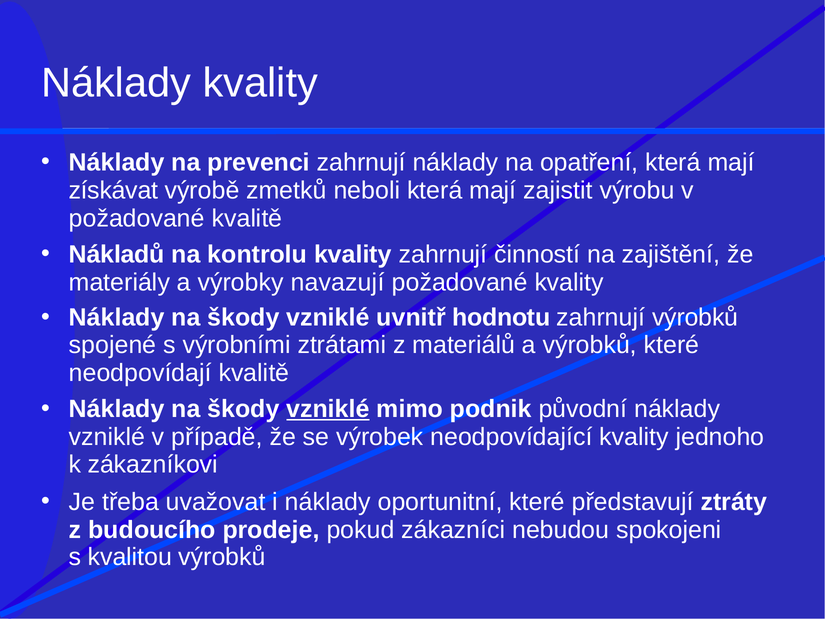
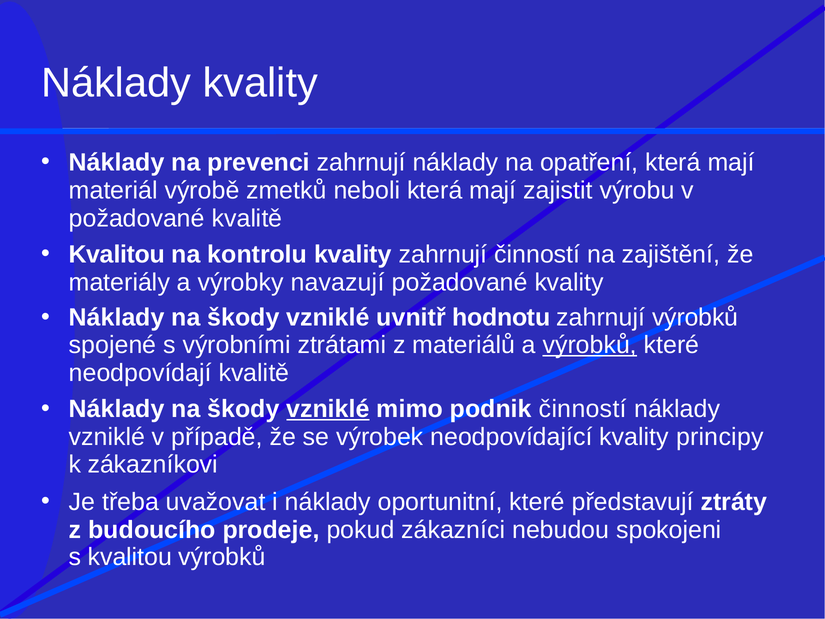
získávat: získávat -> materiál
Nákladů at (117, 254): Nákladů -> Kvalitou
výrobků at (590, 345) underline: none -> present
podnik původní: původní -> činností
jednoho: jednoho -> principy
